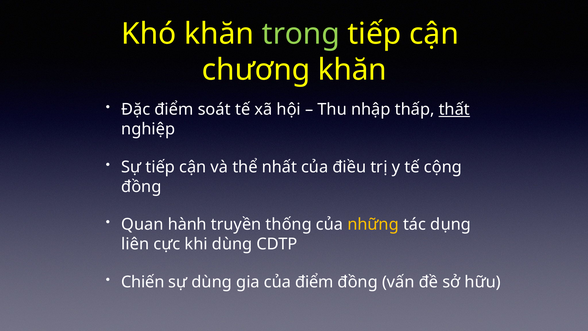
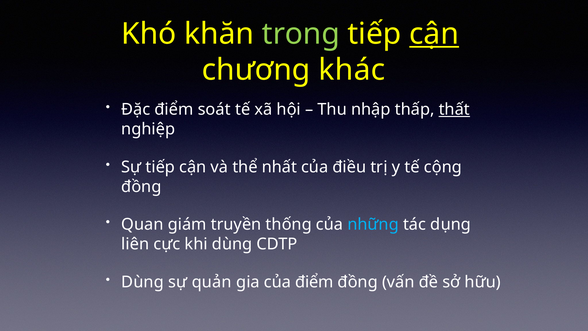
cận at (434, 34) underline: none -> present
chương khăn: khăn -> khác
hành: hành -> giám
những colour: yellow -> light blue
Chiến at (143, 282): Chiến -> Dùng
sự dùng: dùng -> quản
